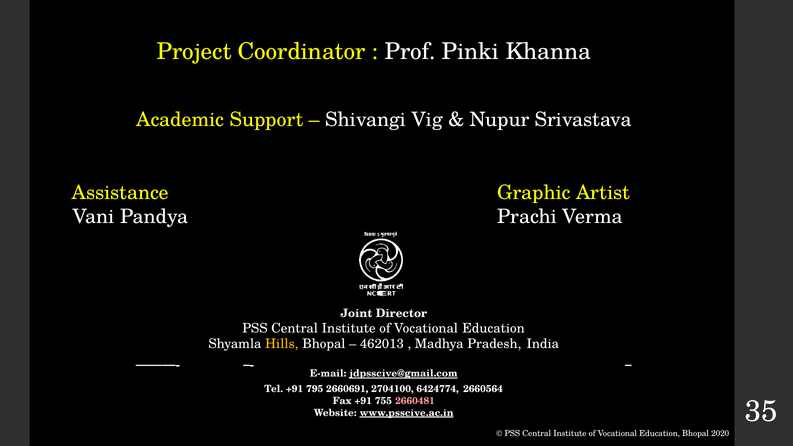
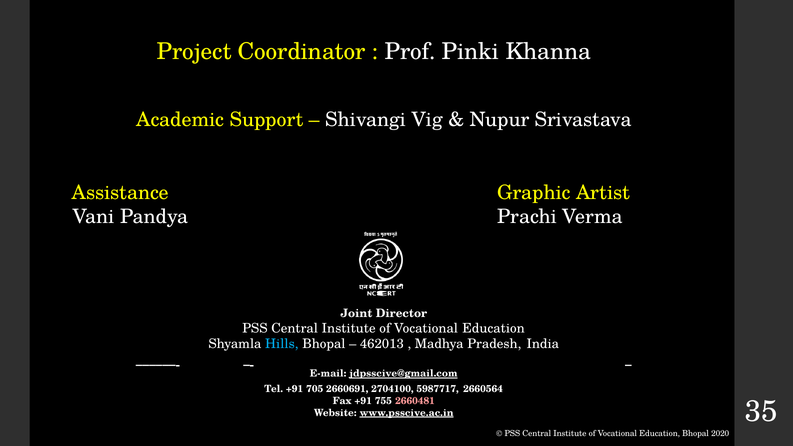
Hills colour: yellow -> light blue
795: 795 -> 705
6424774: 6424774 -> 5987717
